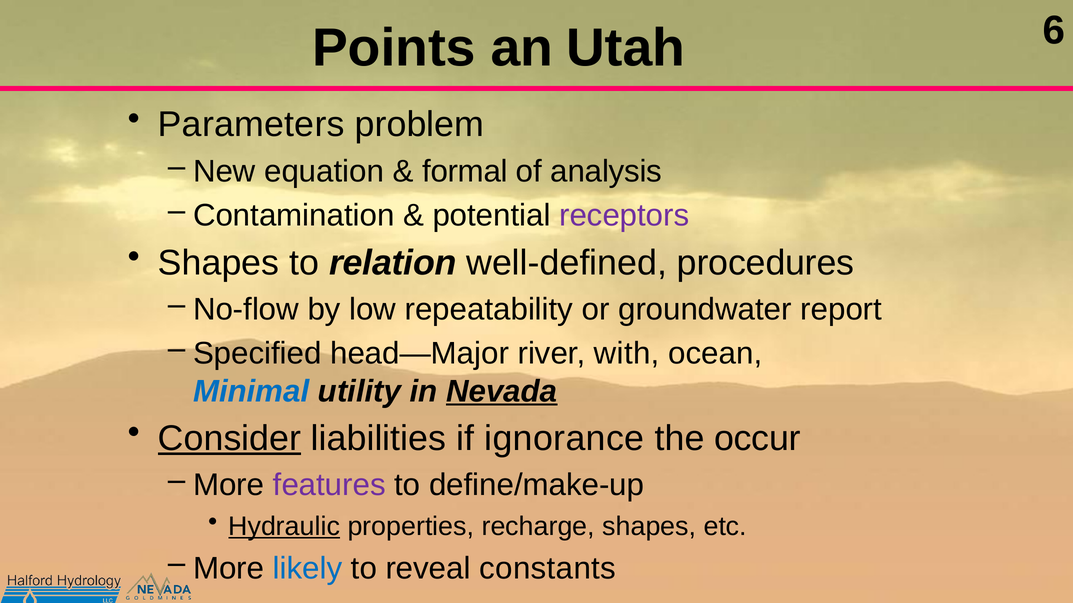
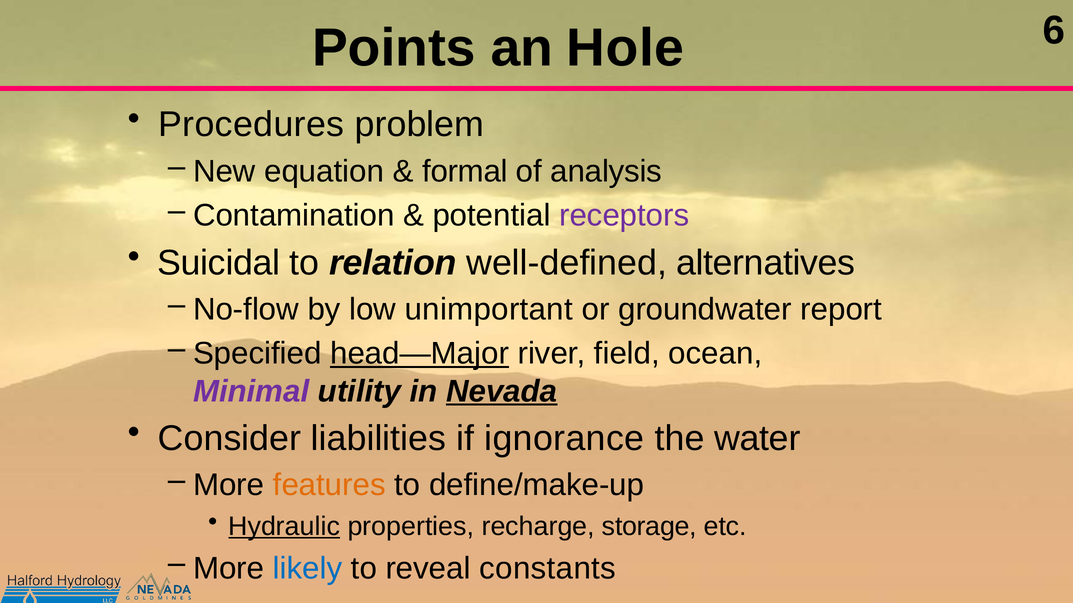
Utah: Utah -> Hole
Parameters: Parameters -> Procedures
Shapes at (219, 263): Shapes -> Suicidal
procedures: procedures -> alternatives
repeatability: repeatability -> unimportant
head—Major underline: none -> present
with: with -> field
Minimal colour: blue -> purple
Consider underline: present -> none
occur: occur -> water
features colour: purple -> orange
recharge shapes: shapes -> storage
